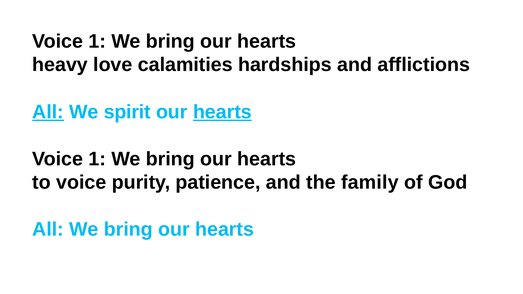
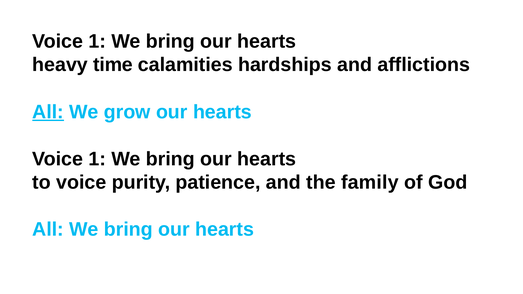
love: love -> time
spirit: spirit -> grow
hearts at (222, 112) underline: present -> none
